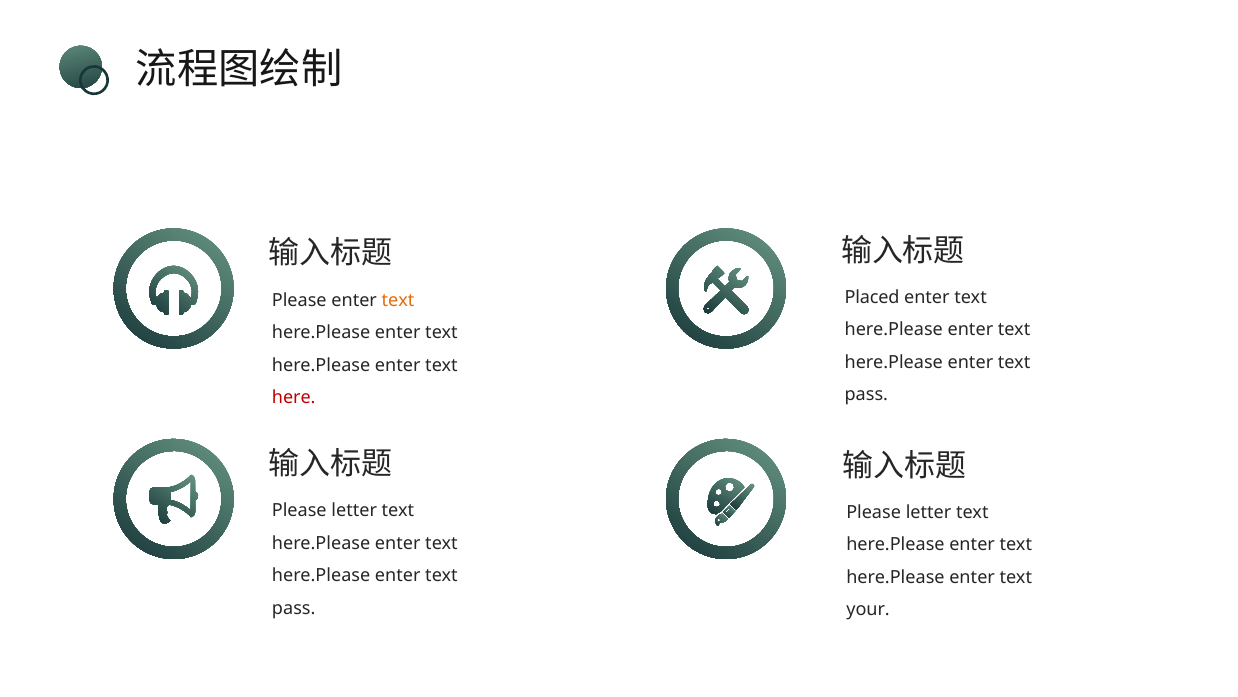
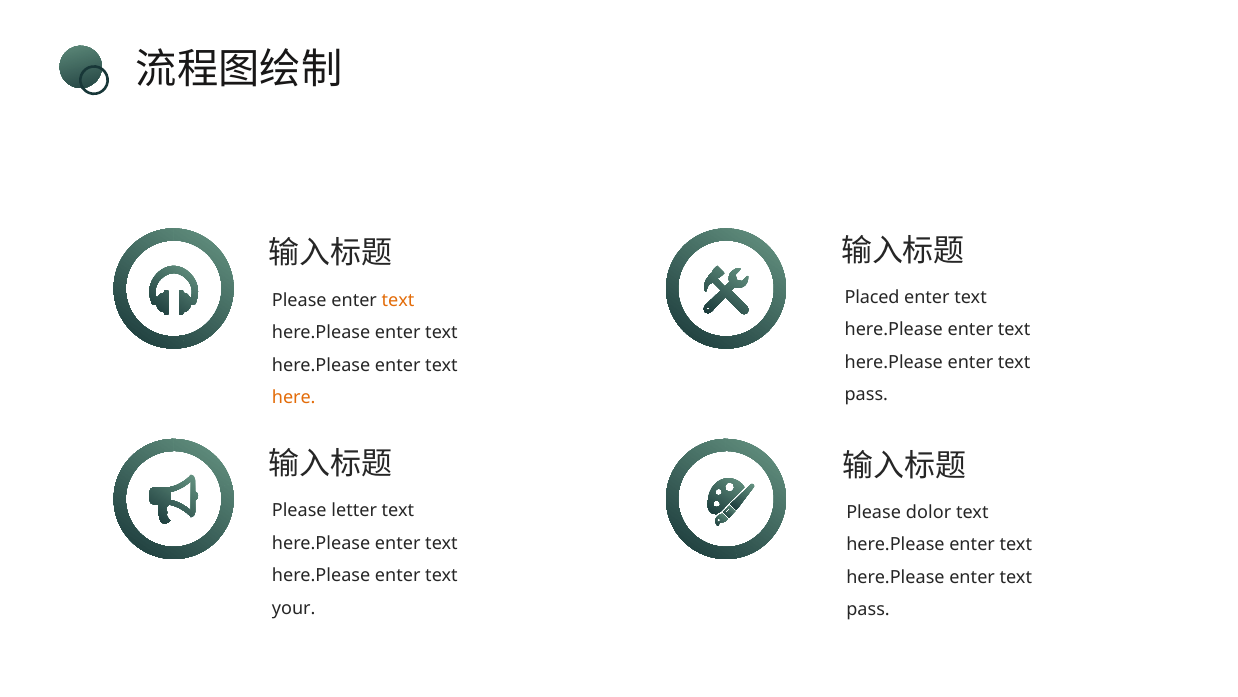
here colour: red -> orange
letter at (929, 512): letter -> dolor
pass at (294, 608): pass -> your
your at (868, 609): your -> pass
